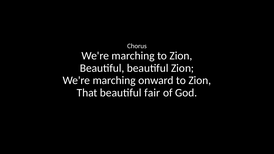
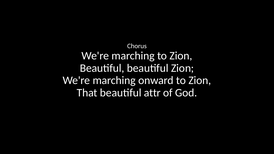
fair: fair -> attr
